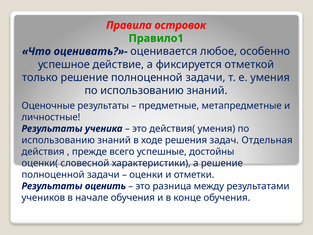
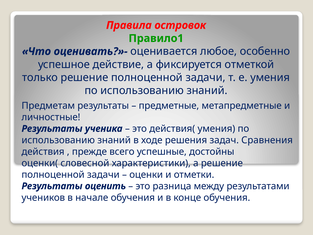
Оценочные: Оценочные -> Предметам
Отдельная: Отдельная -> Сравнения
